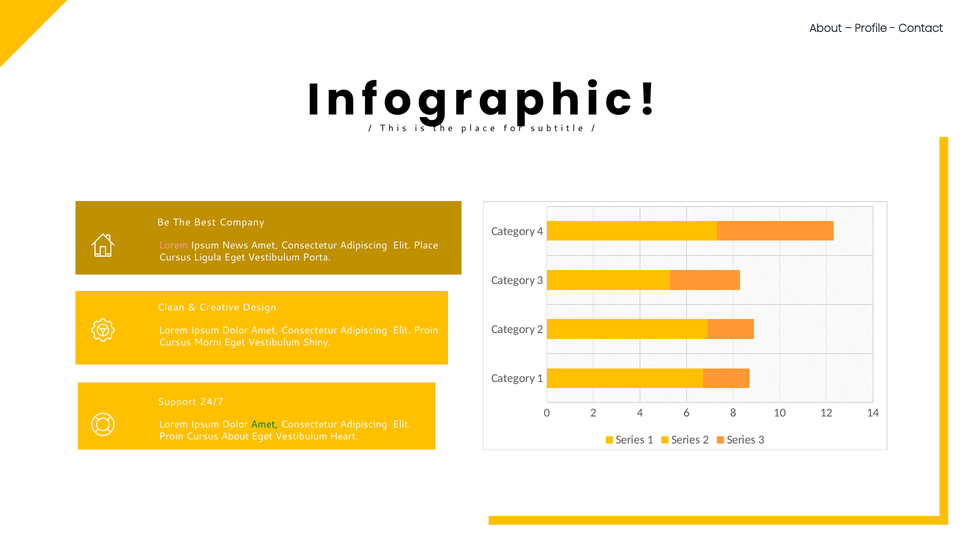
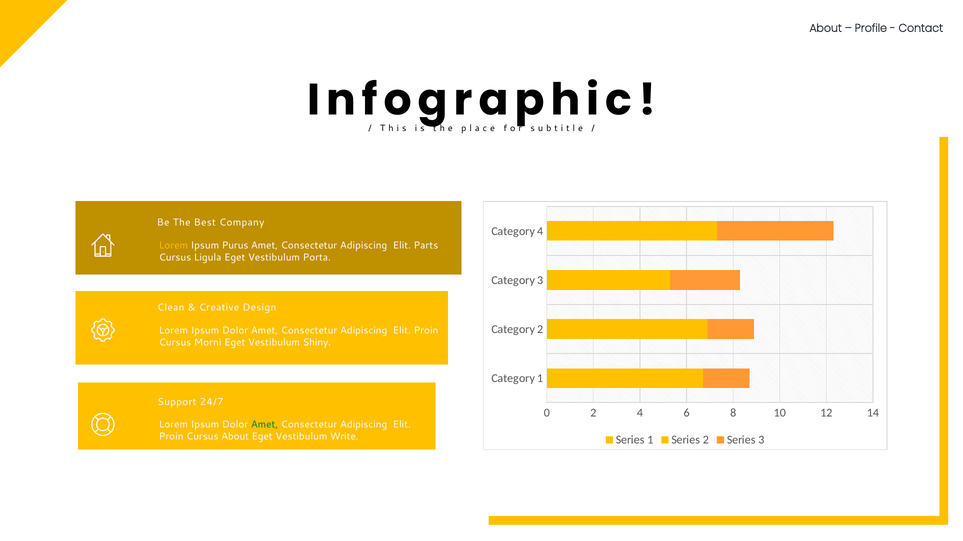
Lorem at (173, 246) colour: pink -> yellow
News: News -> Purus
Place: Place -> Parts
Heart: Heart -> Write
